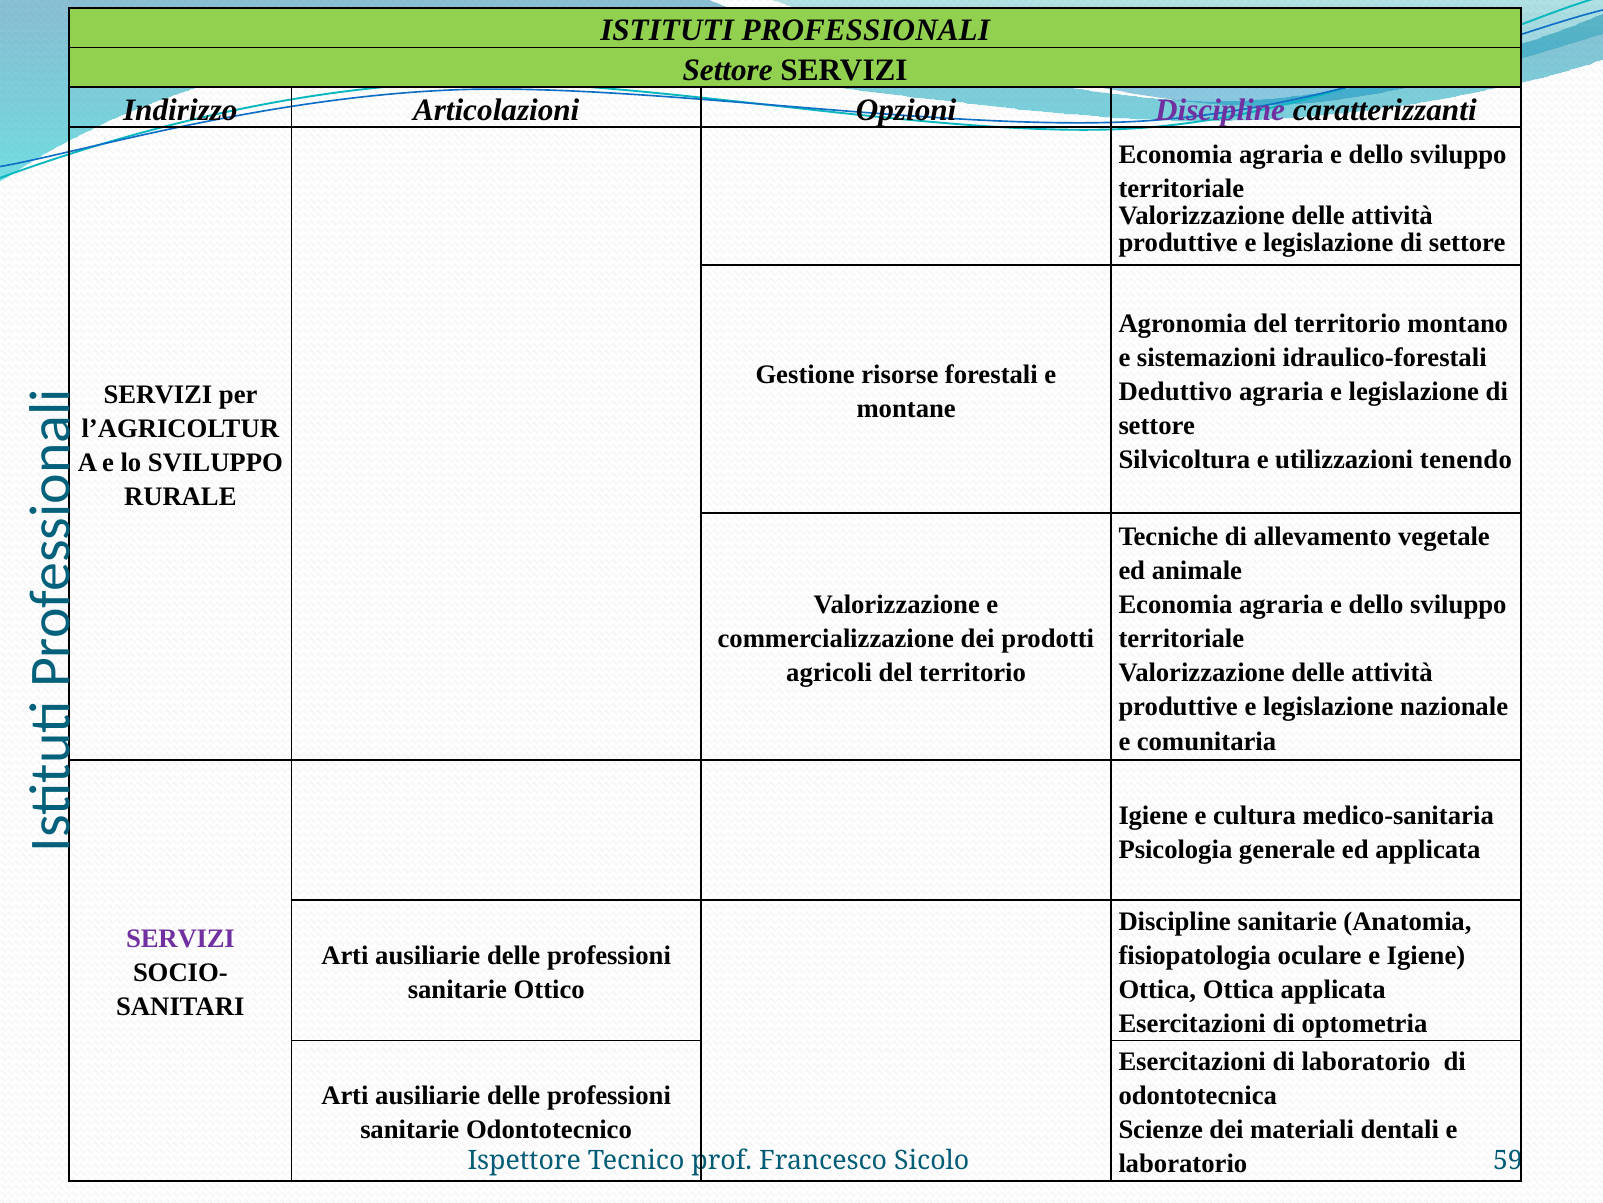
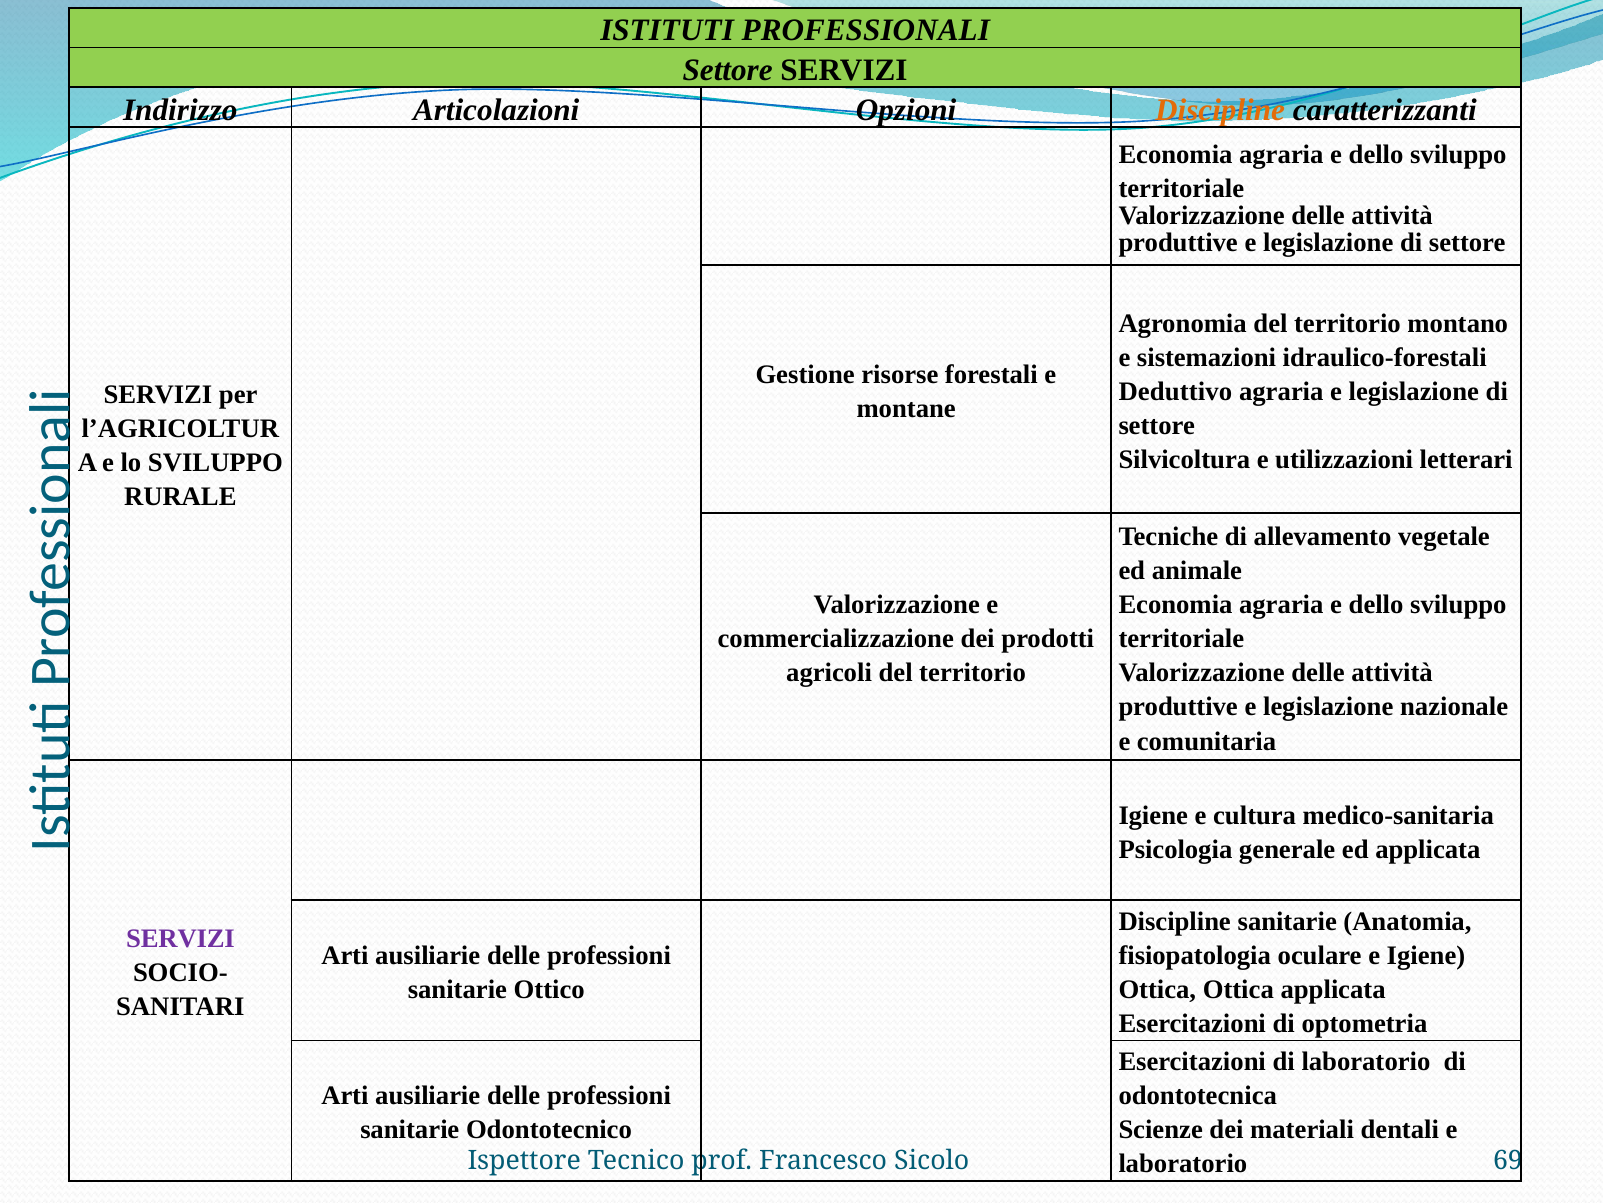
Discipline at (1220, 110) colour: purple -> orange
tenendo: tenendo -> letterari
59: 59 -> 69
